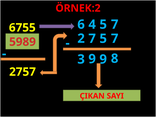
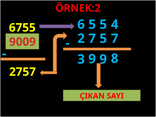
6 4: 4 -> 5
7 at (115, 24): 7 -> 4
5989: 5989 -> 9009
